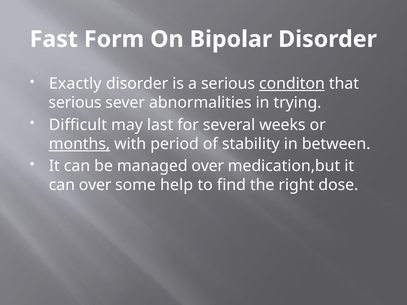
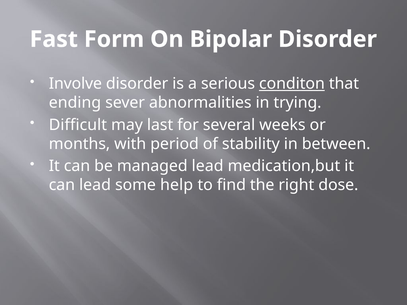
Exactly: Exactly -> Involve
serious at (75, 103): serious -> ending
months underline: present -> none
managed over: over -> lead
can over: over -> lead
